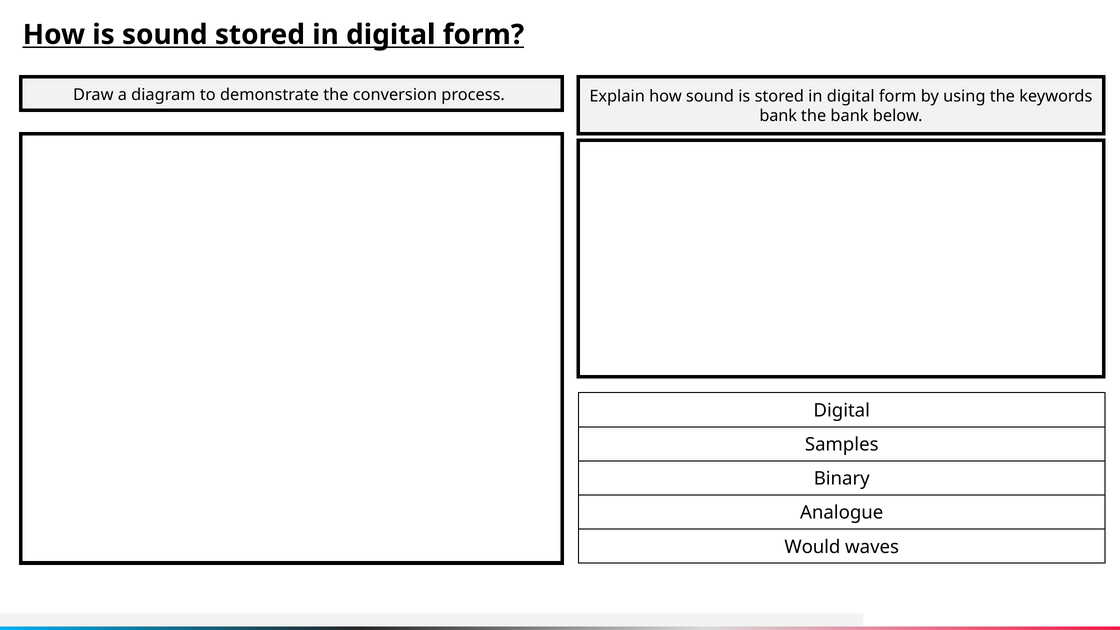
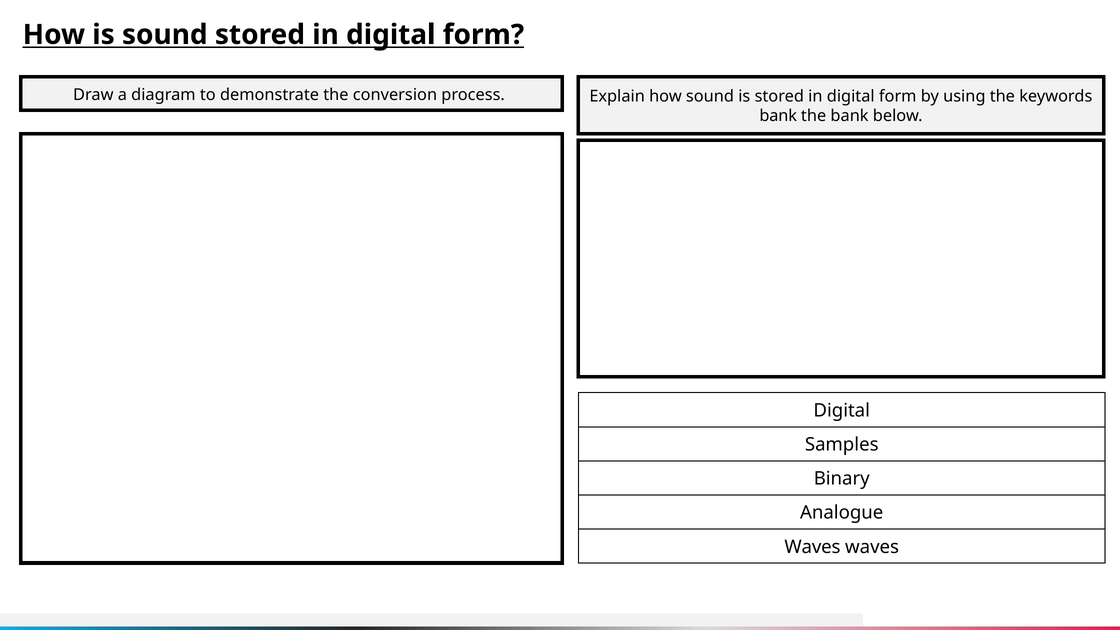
Would at (812, 547): Would -> Waves
